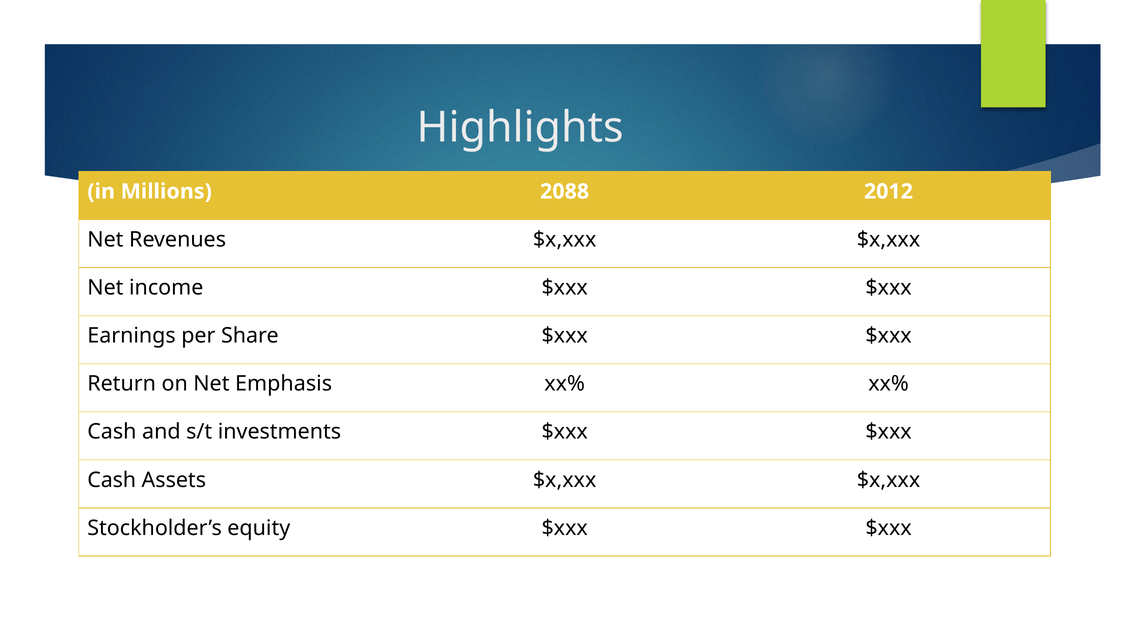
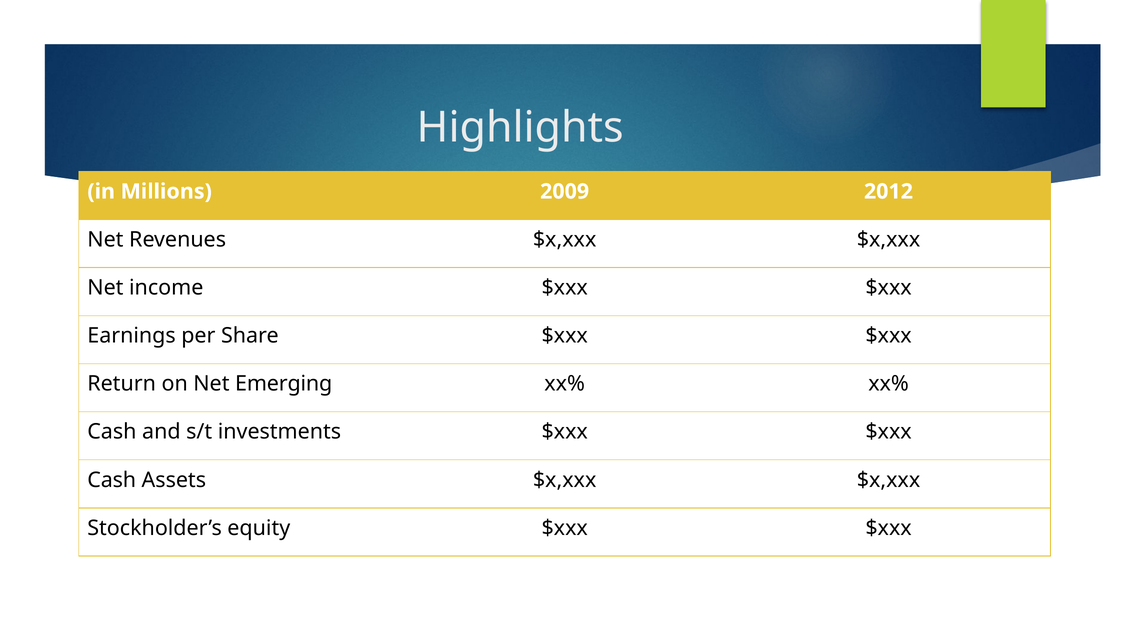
2088: 2088 -> 2009
Emphasis: Emphasis -> Emerging
